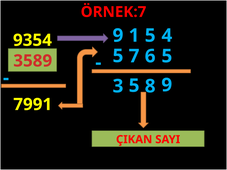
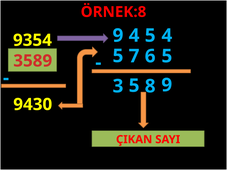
ÖRNEK:7: ÖRNEK:7 -> ÖRNEK:8
9 1: 1 -> 4
7991: 7991 -> 9430
